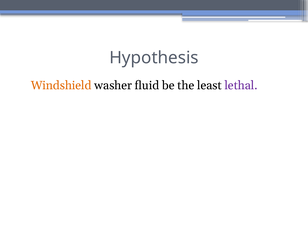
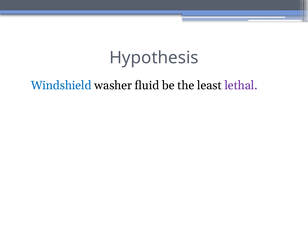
Windshield colour: orange -> blue
